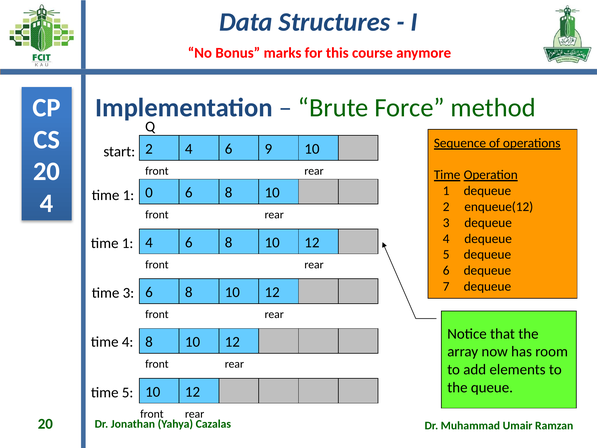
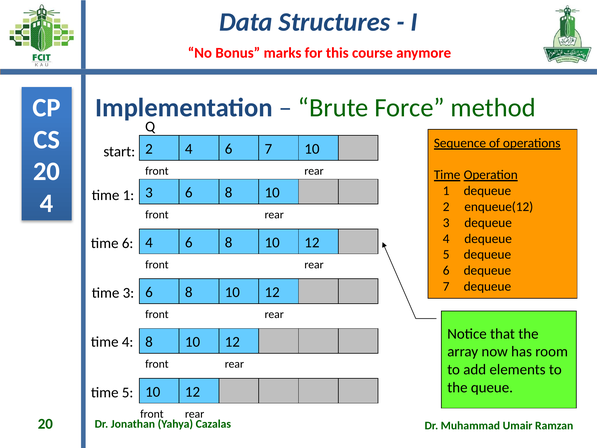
6 9: 9 -> 7
1 0: 0 -> 3
1 at (128, 243): 1 -> 6
